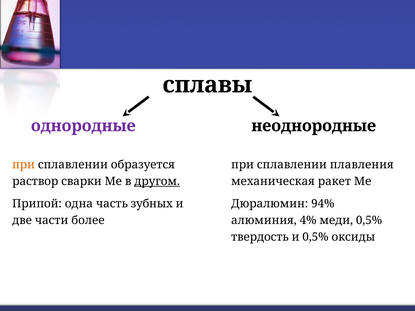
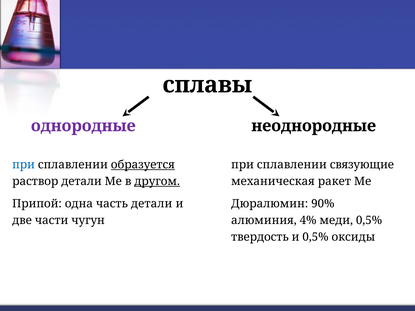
при at (24, 165) colour: orange -> blue
образуется underline: none -> present
плавления: плавления -> связующие
раствор сварки: сварки -> детали
часть зубных: зубных -> детали
94%: 94% -> 90%
более: более -> чугун
